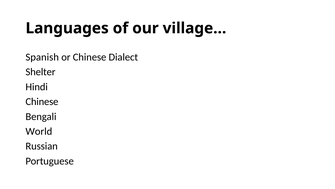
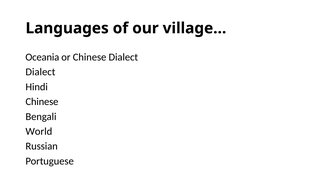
Spanish: Spanish -> Oceania
Shelter at (41, 72): Shelter -> Dialect
